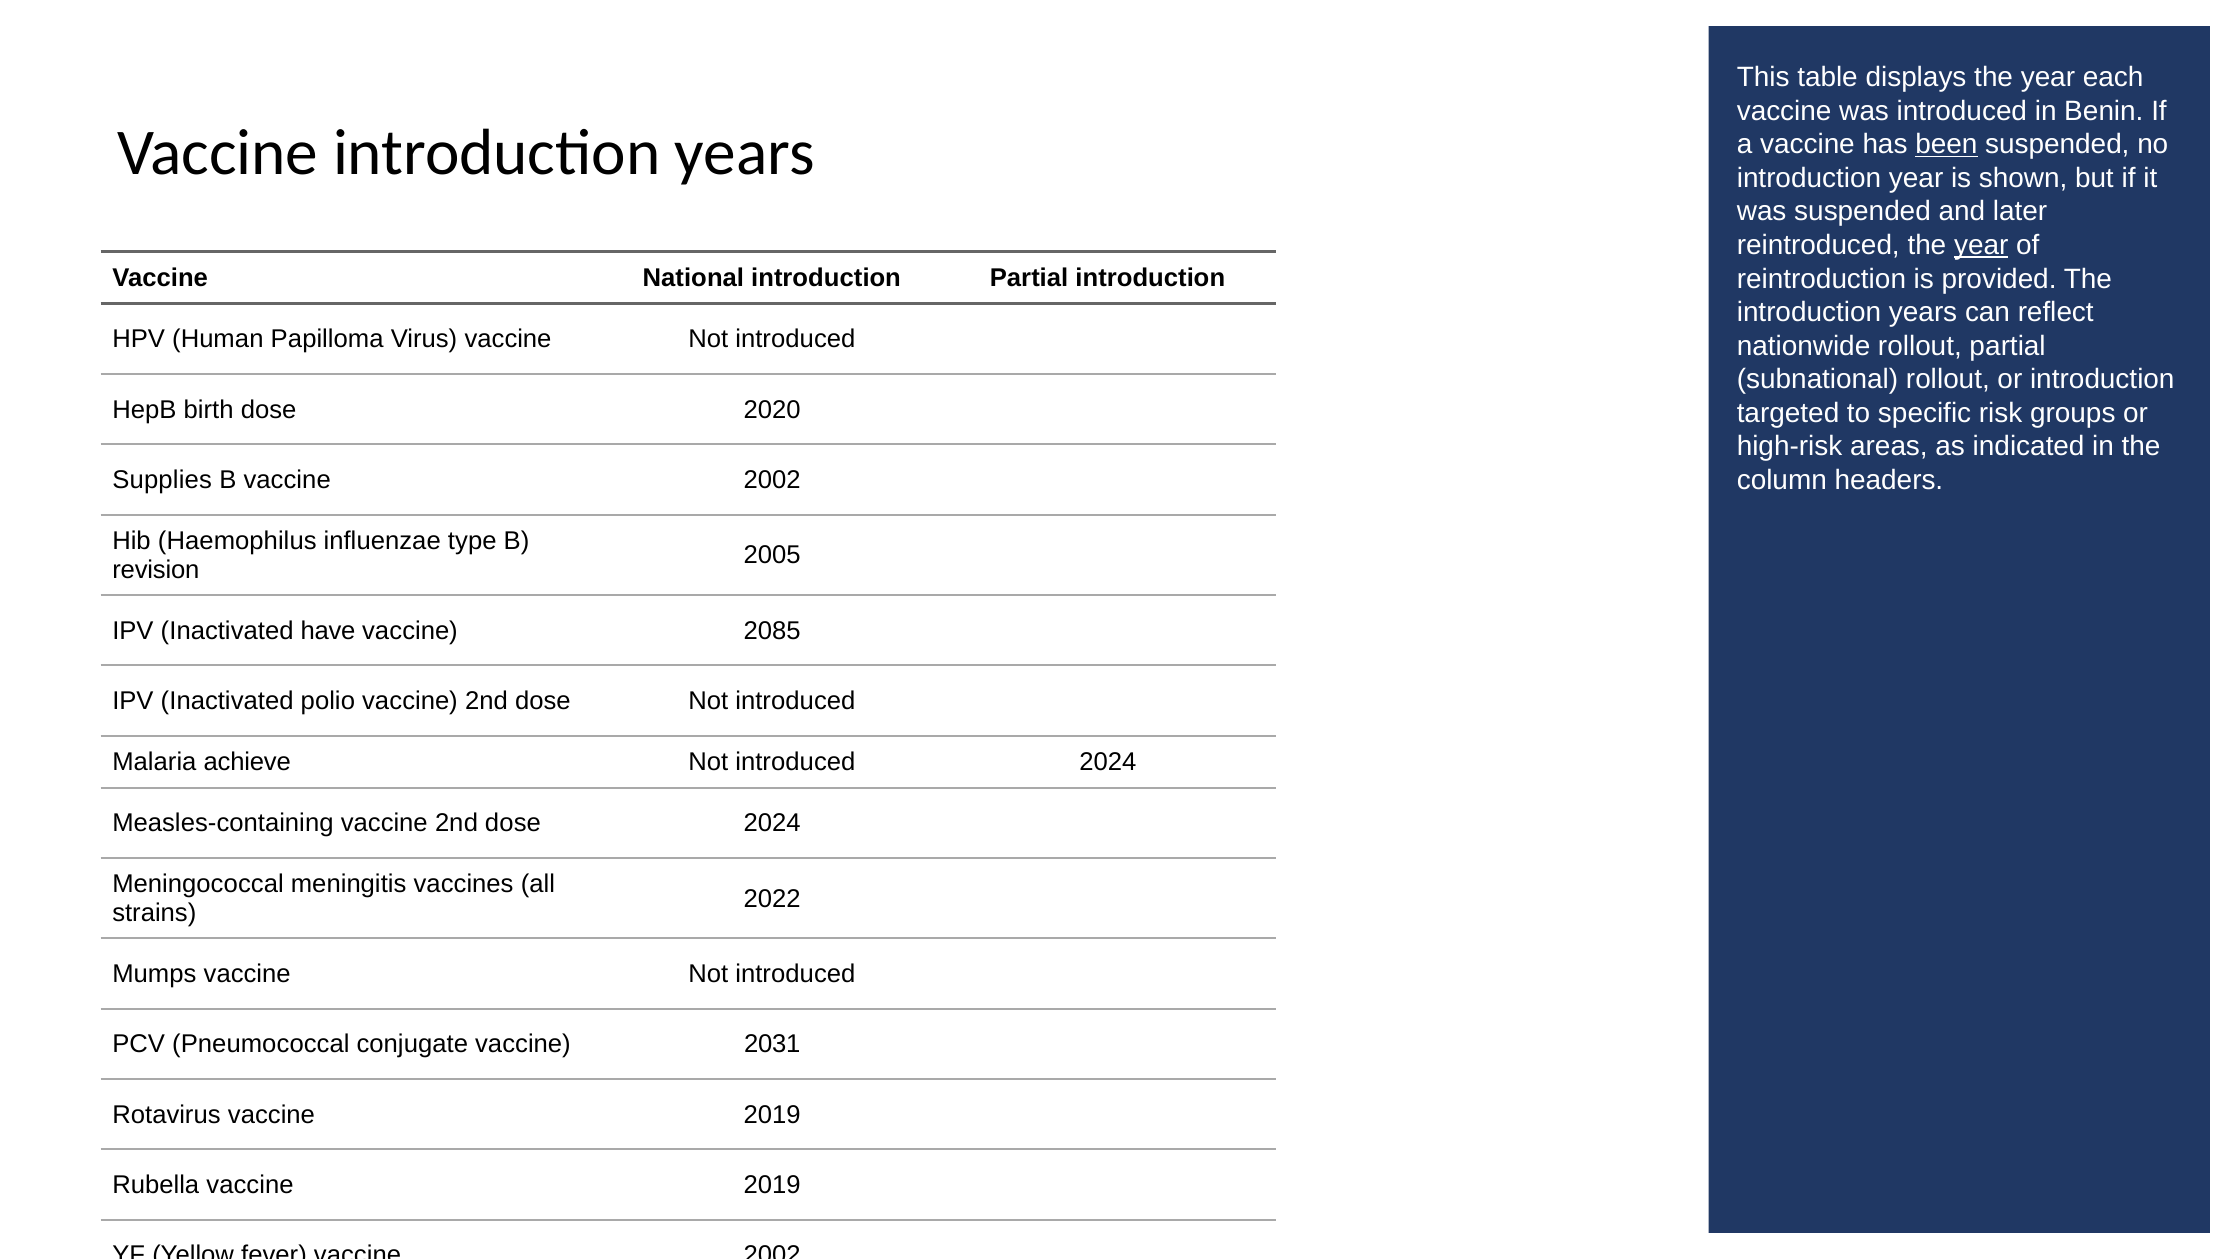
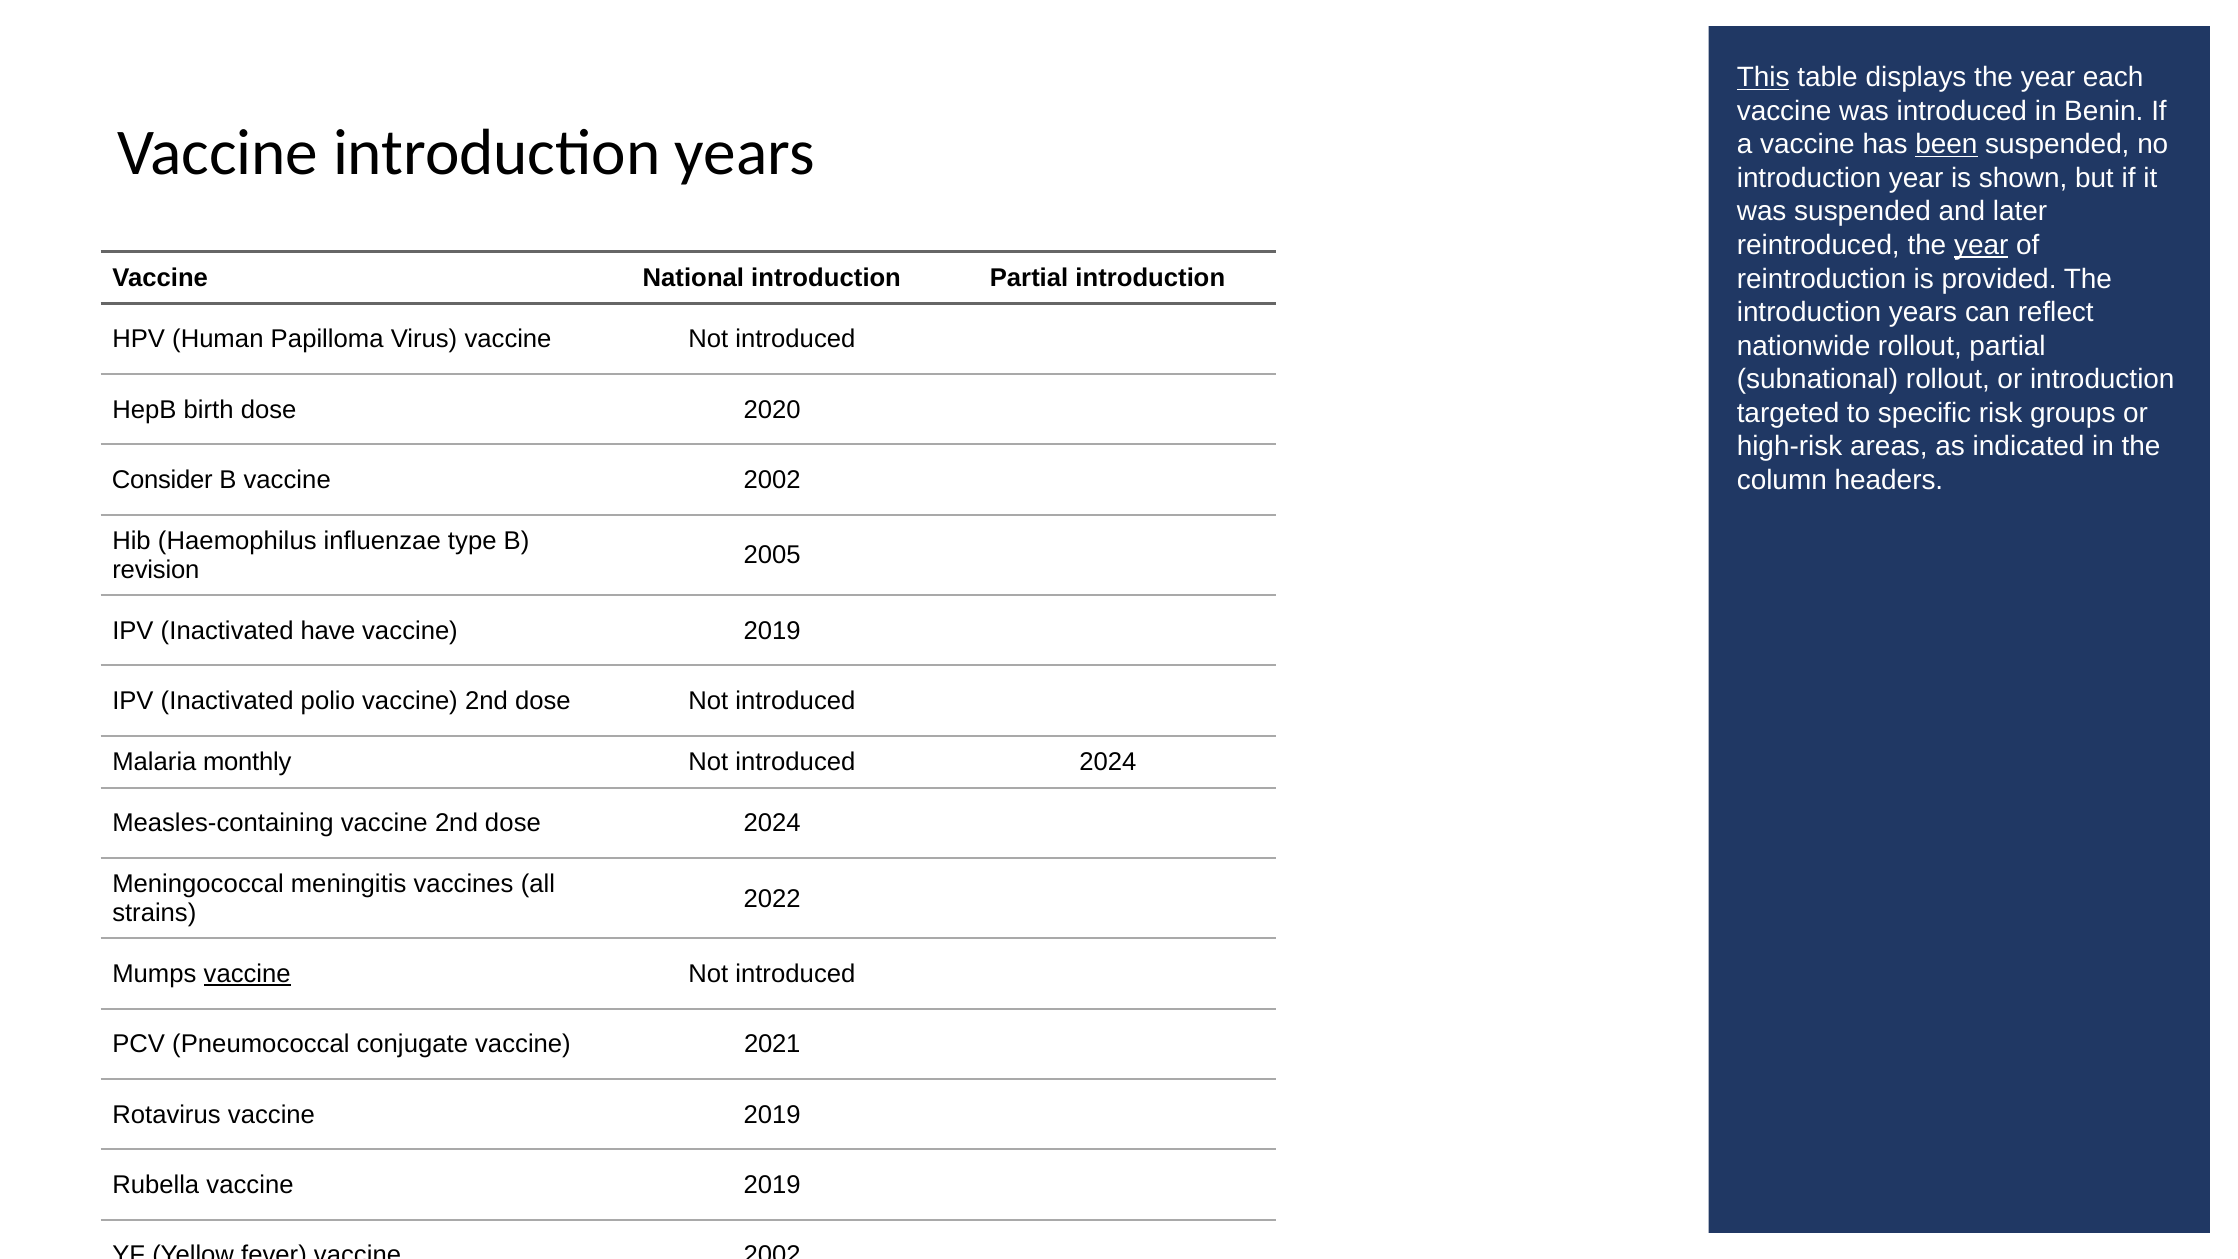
This underline: none -> present
Supplies: Supplies -> Consider
2085 at (772, 631): 2085 -> 2019
achieve: achieve -> monthly
vaccine at (247, 974) underline: none -> present
2031: 2031 -> 2021
